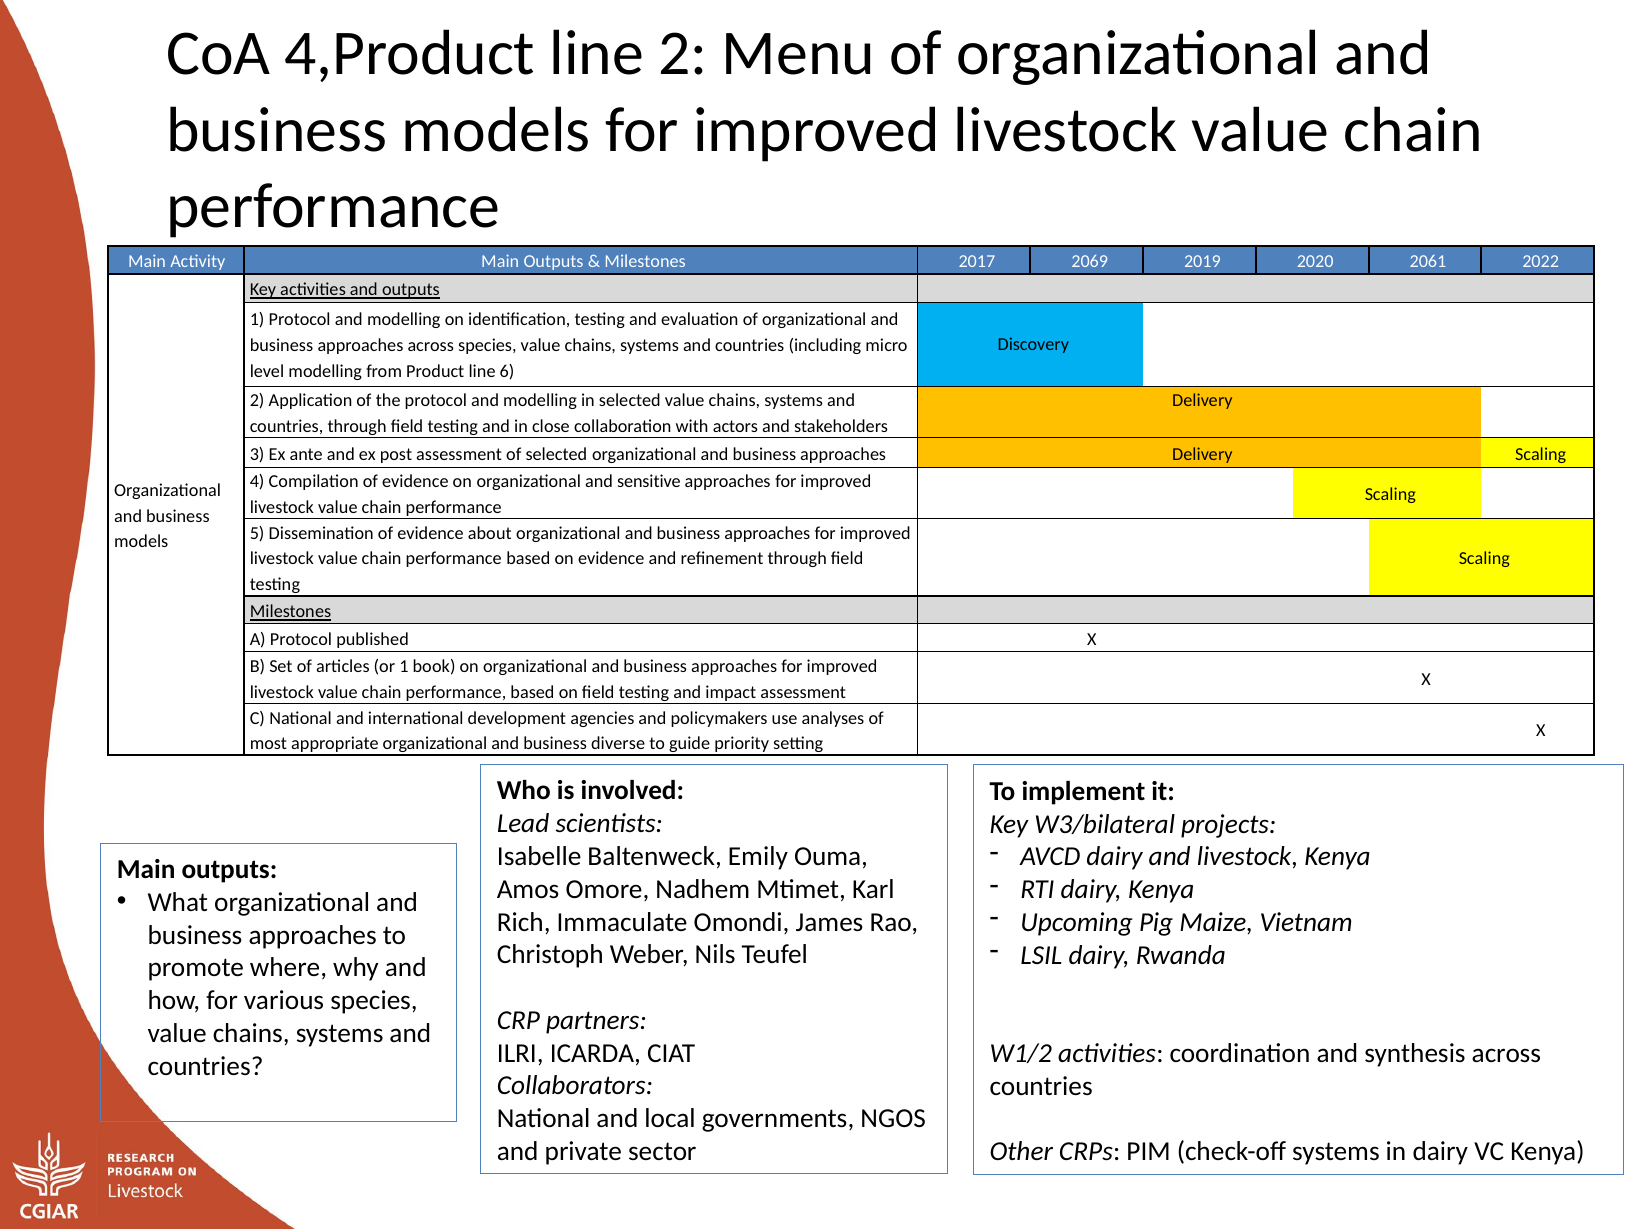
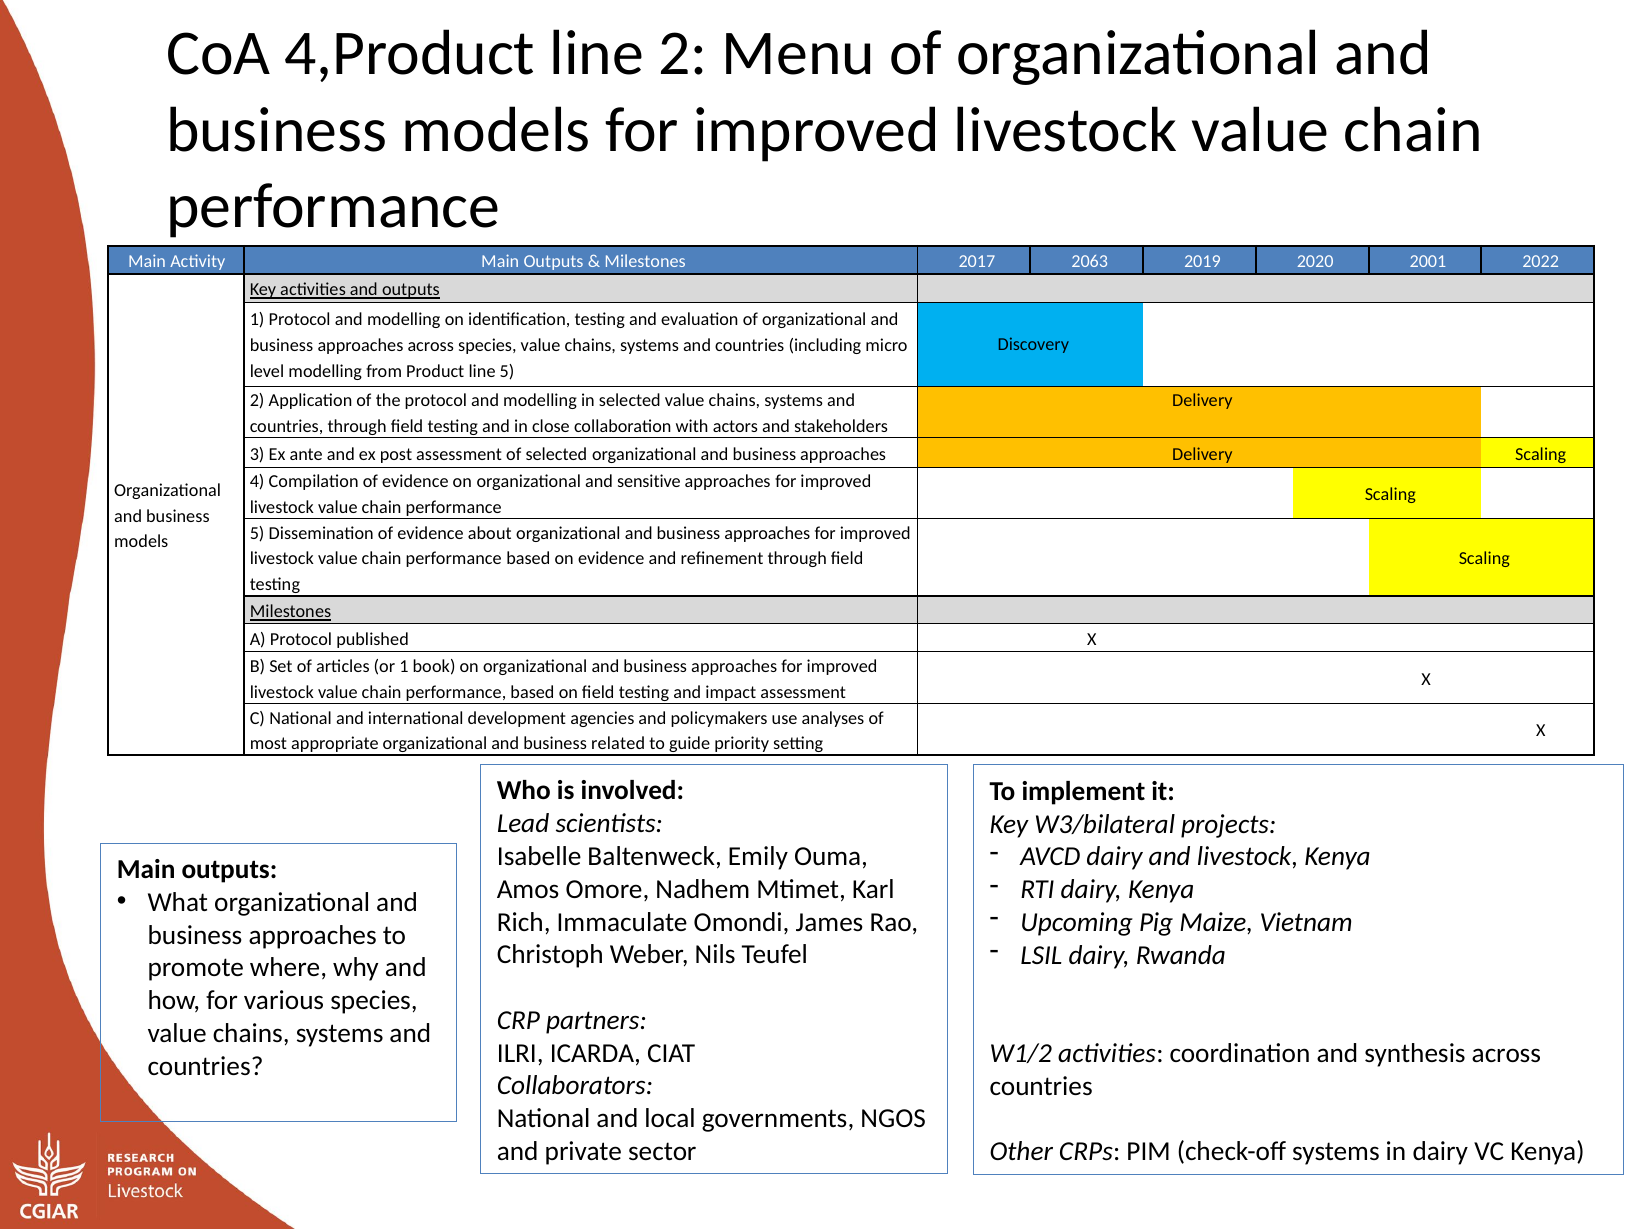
2069: 2069 -> 2063
2061: 2061 -> 2001
line 6: 6 -> 5
diverse: diverse -> related
